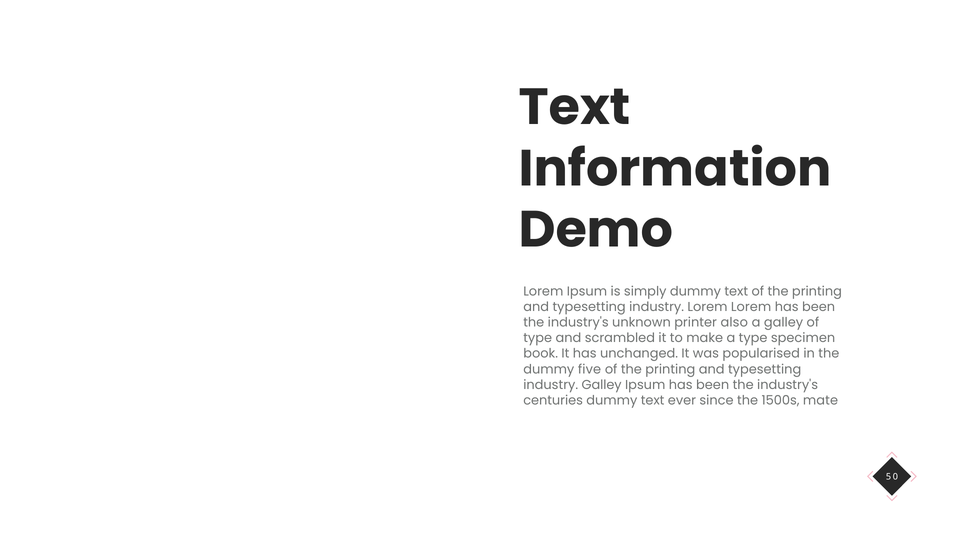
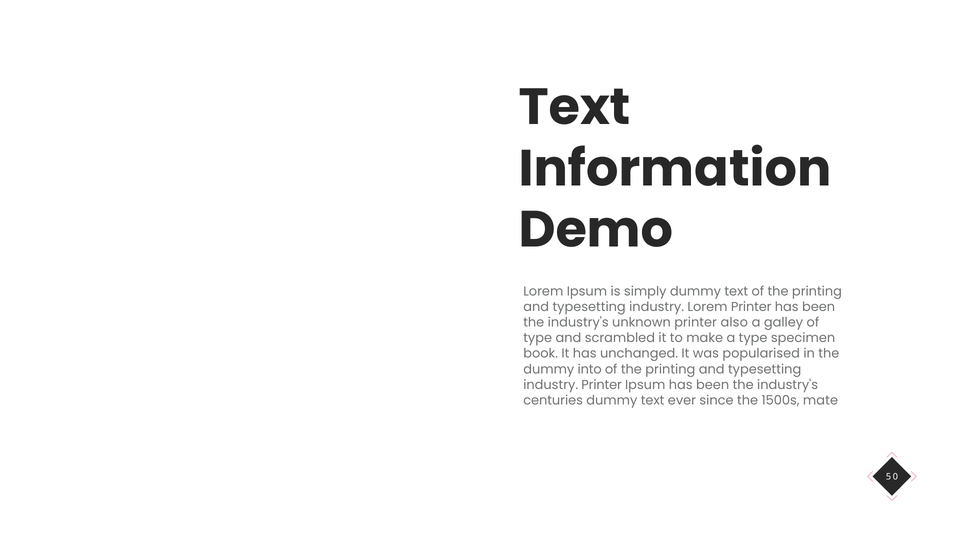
Lorem Lorem: Lorem -> Printer
five: five -> into
industry Galley: Galley -> Printer
